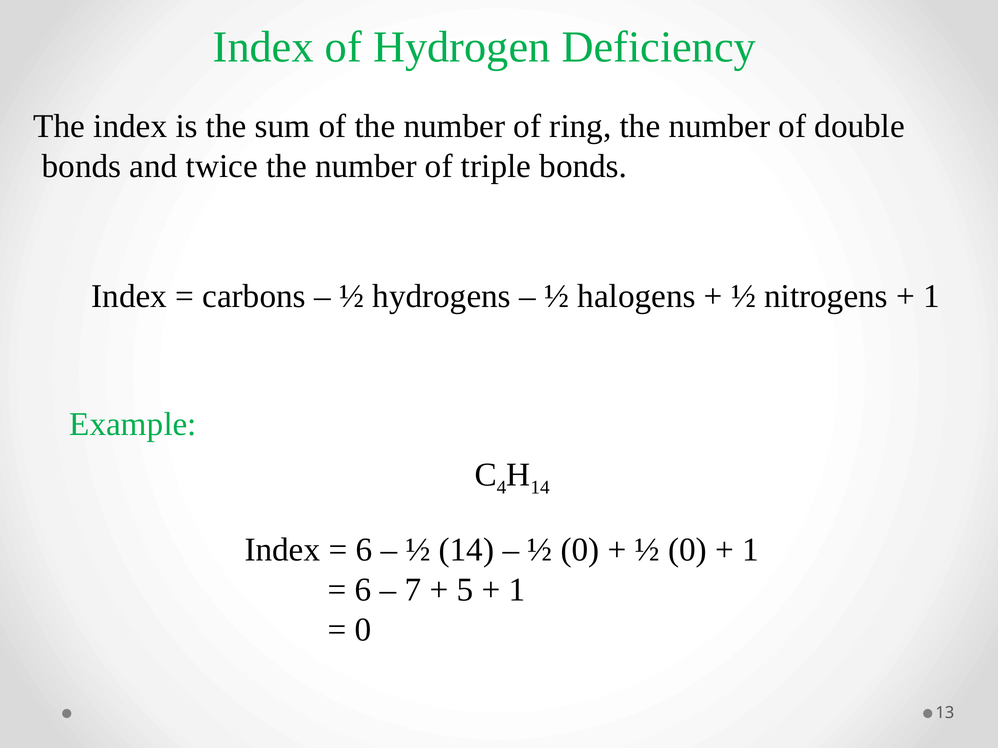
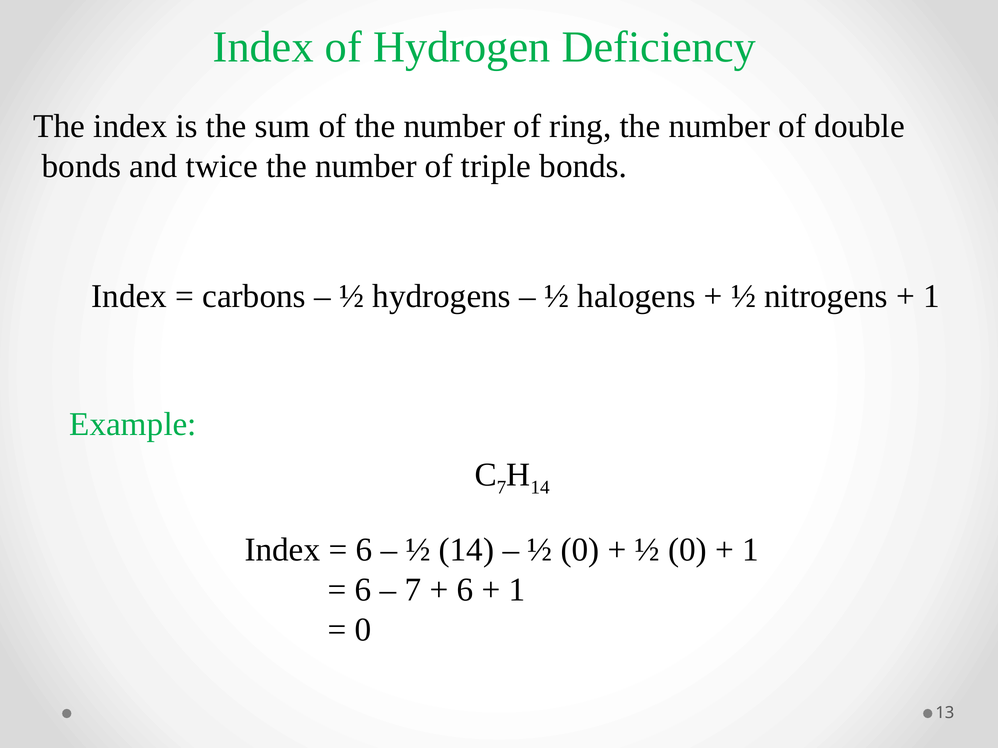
4 at (502, 488): 4 -> 7
5 at (465, 590): 5 -> 6
